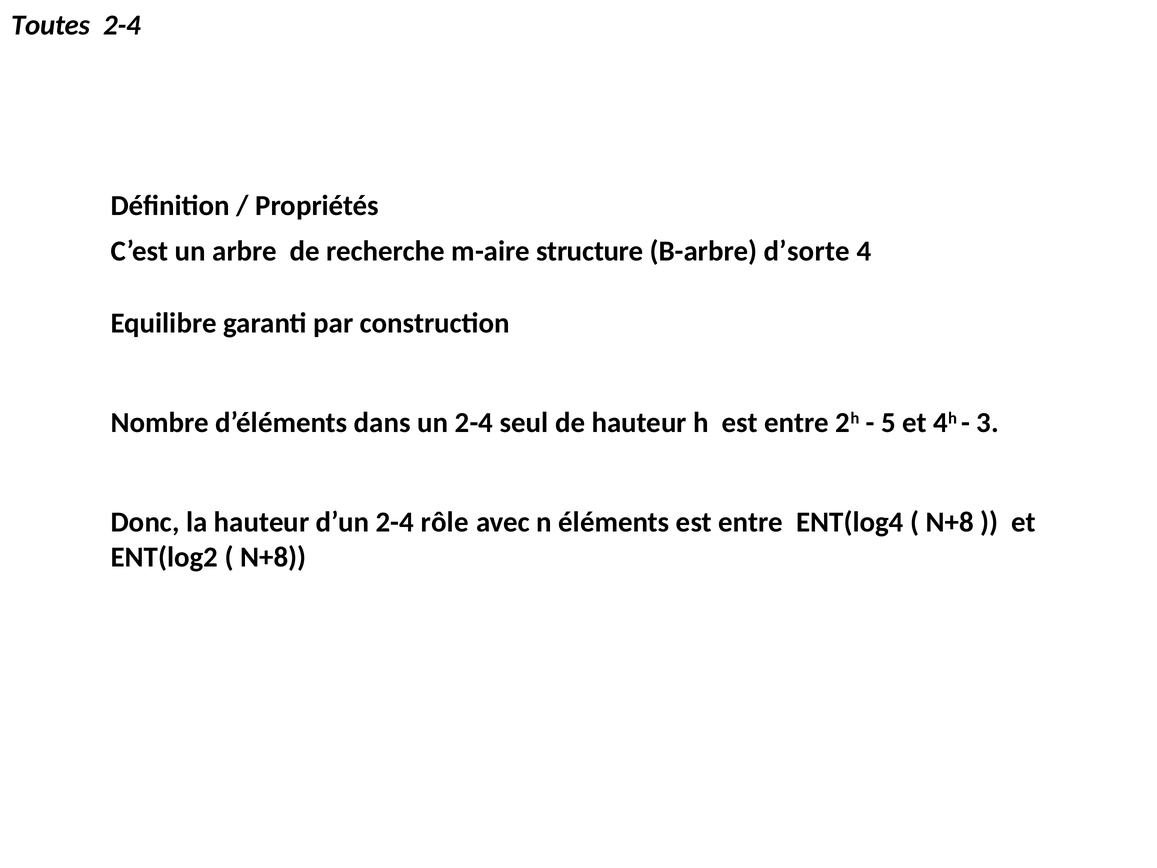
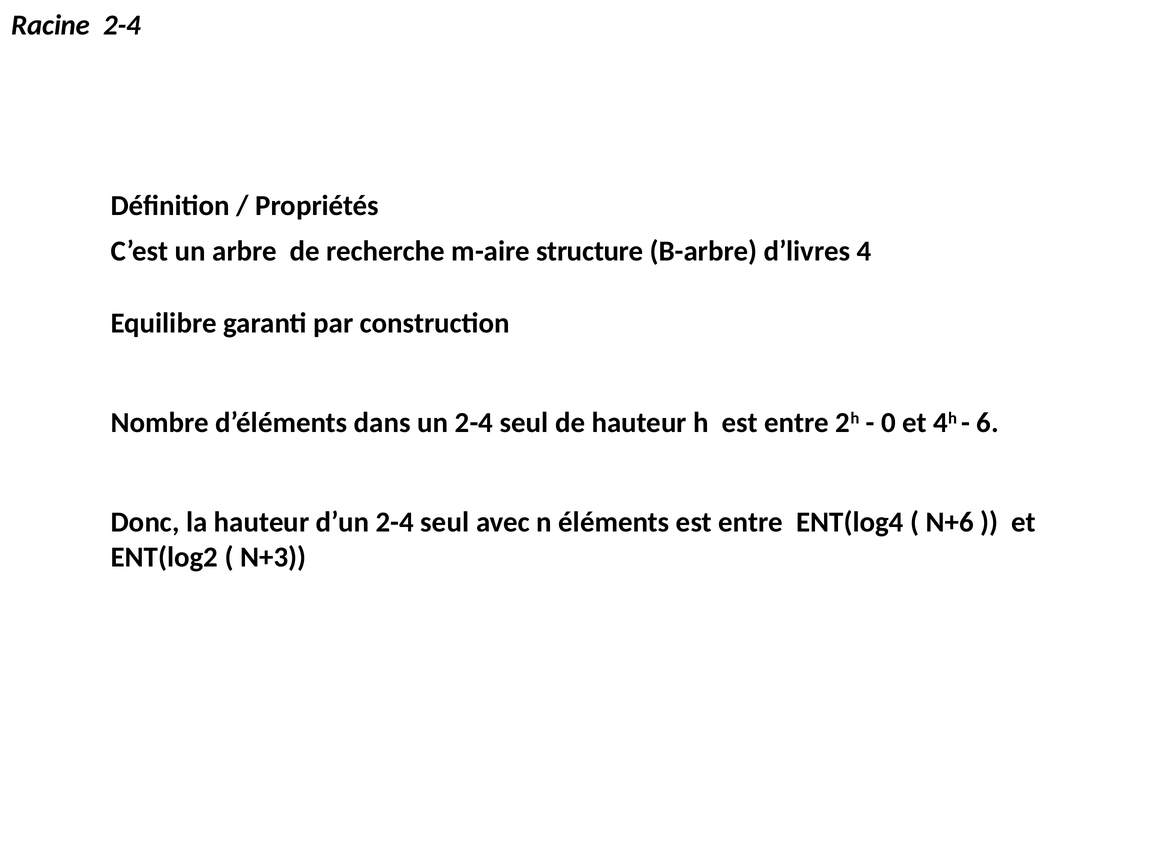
Toutes: Toutes -> Racine
d’sorte: d’sorte -> d’livres
5: 5 -> 0
3: 3 -> 6
d’un 2-4 rôle: rôle -> seul
N+8 at (950, 522): N+8 -> N+6
N+8 at (273, 557): N+8 -> N+3
